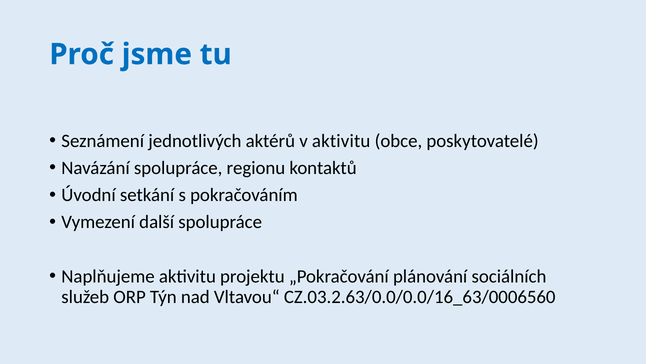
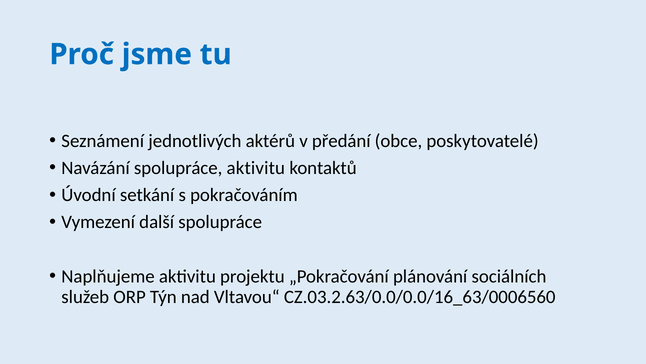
v aktivitu: aktivitu -> předání
spolupráce regionu: regionu -> aktivitu
